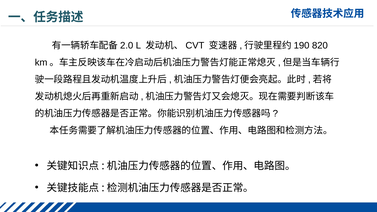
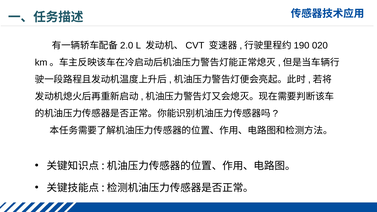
820: 820 -> 020
